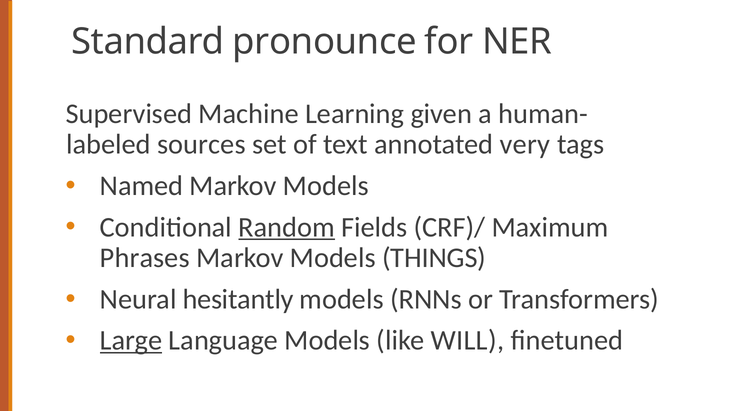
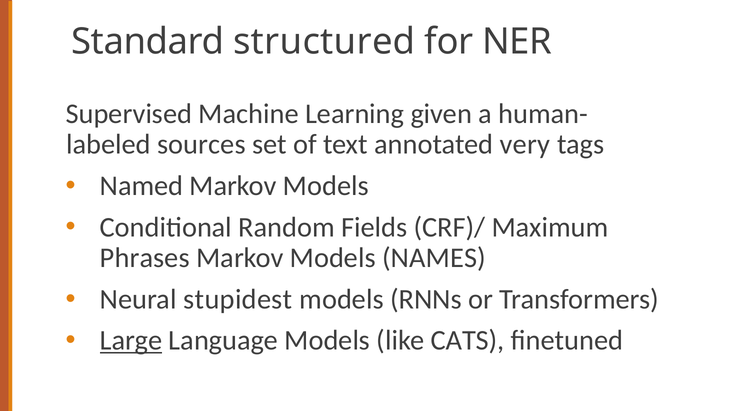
pronounce: pronounce -> structured
Random underline: present -> none
THINGS: THINGS -> NAMES
hesitantly: hesitantly -> stupidest
WILL: WILL -> CATS
